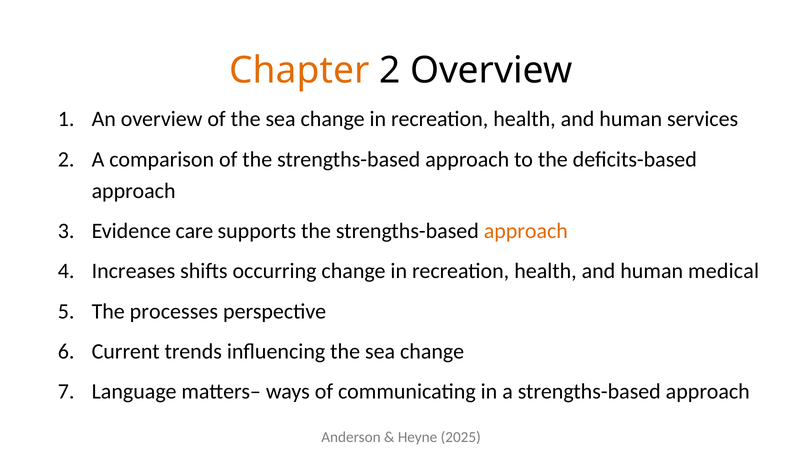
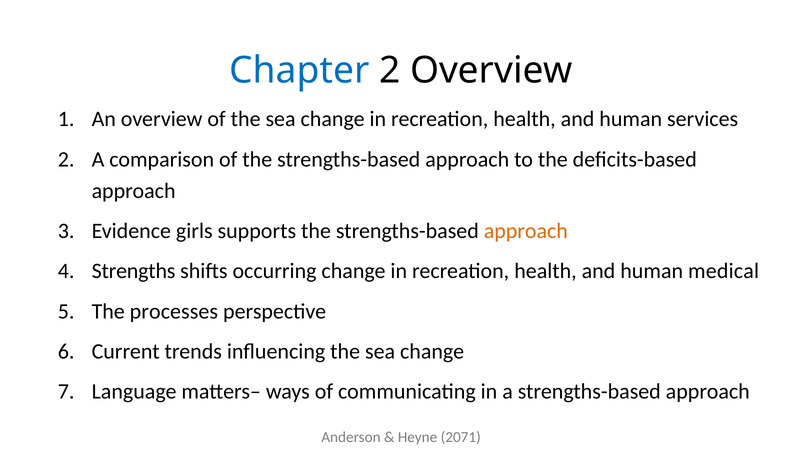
Chapter colour: orange -> blue
care: care -> girls
Increases: Increases -> Strengths
2025: 2025 -> 2071
